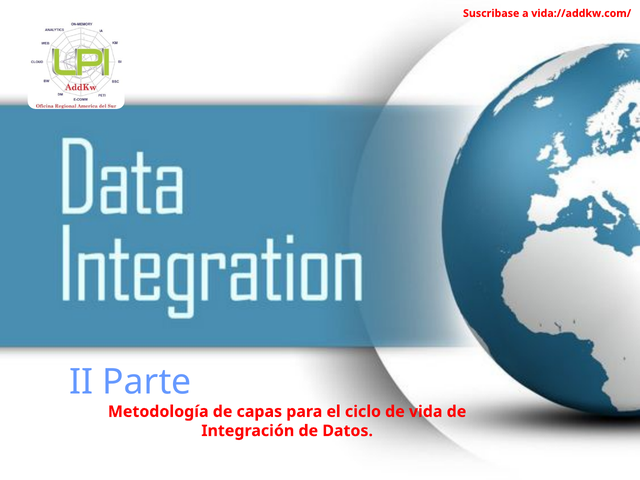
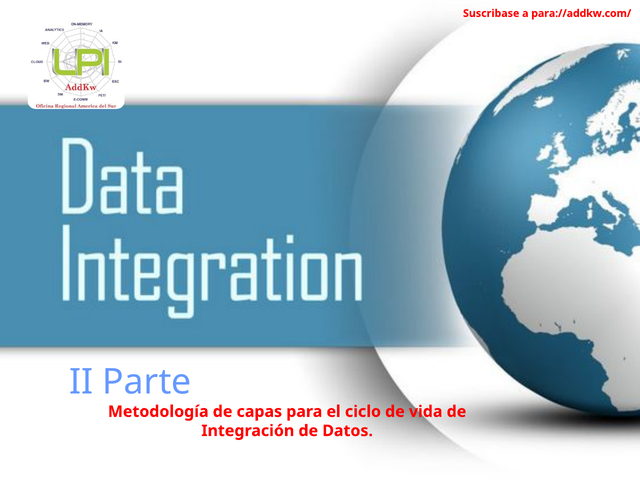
vida://addkw.com/: vida://addkw.com/ -> para://addkw.com/
